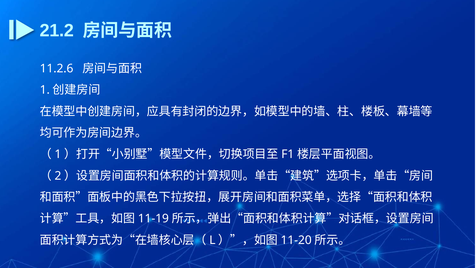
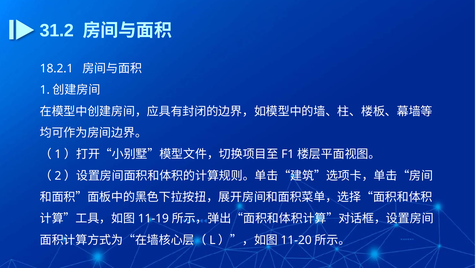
21.2: 21.2 -> 31.2
11.2.6: 11.2.6 -> 18.2.1
